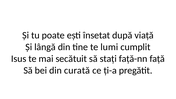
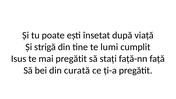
lângă: lângă -> strigă
mai secătuit: secătuit -> pregătit
